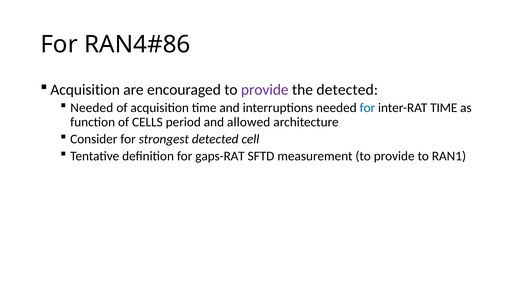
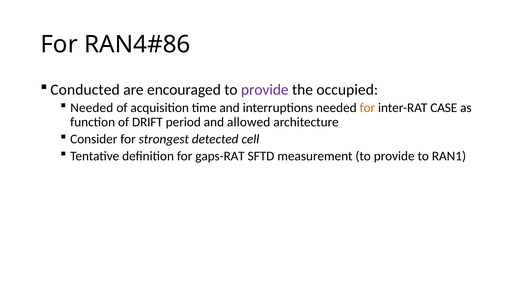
Acquisition at (85, 90): Acquisition -> Conducted
the detected: detected -> occupied
for at (367, 108) colour: blue -> orange
inter-RAT TIME: TIME -> CASE
CELLS: CELLS -> DRIFT
